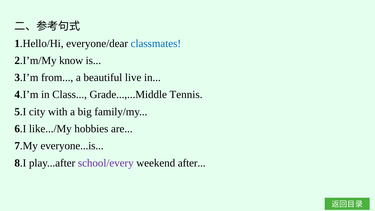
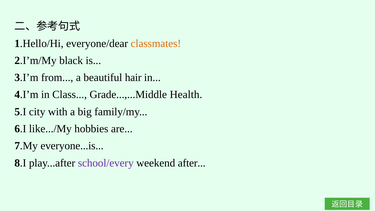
classmates colour: blue -> orange
know: know -> black
live: live -> hair
Tennis: Tennis -> Health
